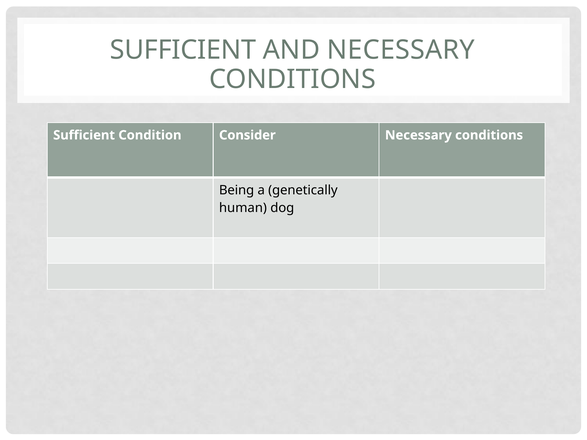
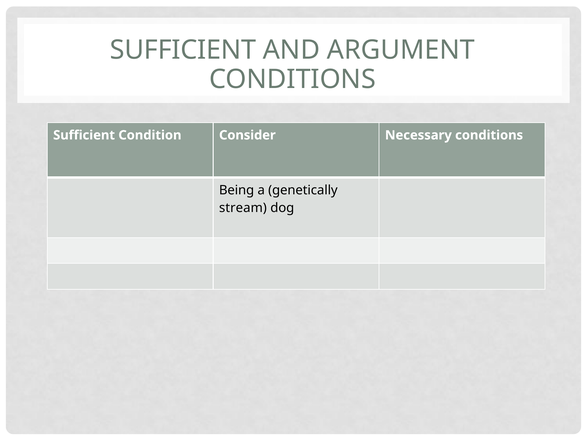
AND NECESSARY: NECESSARY -> ARGUMENT
human: human -> stream
